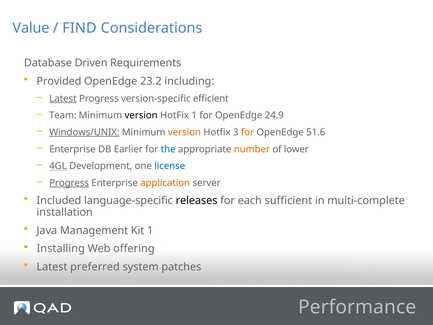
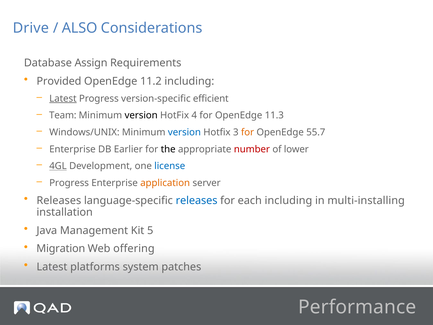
Value: Value -> Drive
FIND: FIND -> ALSO
Driven: Driven -> Assign
23.2: 23.2 -> 11.2
HotFix 1: 1 -> 4
24.9: 24.9 -> 11.3
Windows/UNIX underline: present -> none
version at (184, 132) colour: orange -> blue
51.6: 51.6 -> 55.7
the colour: blue -> black
number colour: orange -> red
Progress at (69, 183) underline: present -> none
Included at (59, 200): Included -> Releases
releases at (197, 200) colour: black -> blue
each sufficient: sufficient -> including
multi-complete: multi-complete -> multi-installing
Kit 1: 1 -> 5
Installing: Installing -> Migration
preferred: preferred -> platforms
